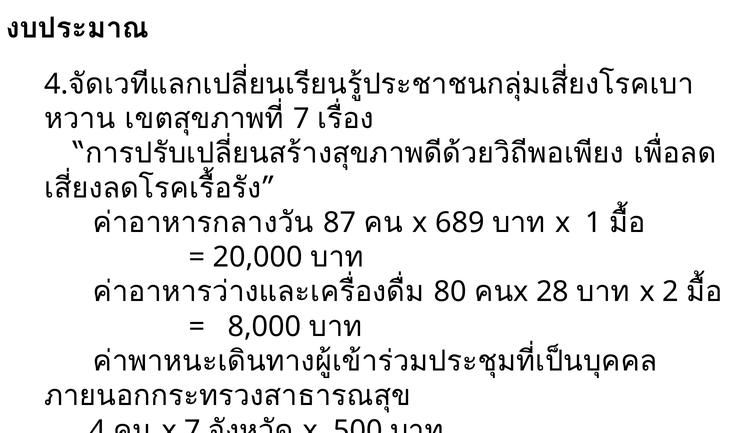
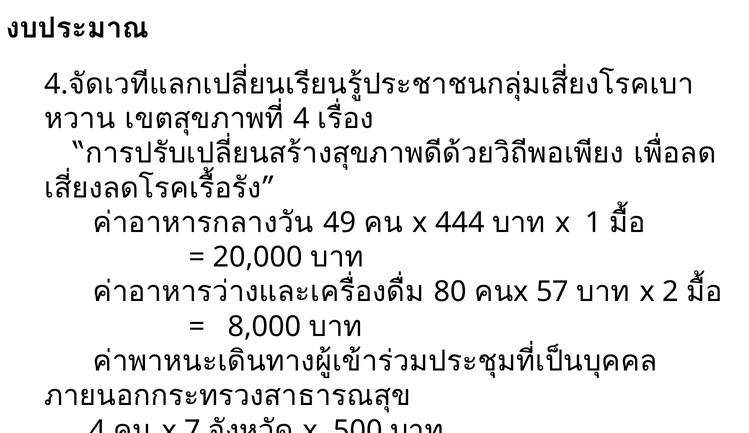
7 at (302, 119): 7 -> 4
87: 87 -> 49
689: 689 -> 444
28: 28 -> 57
